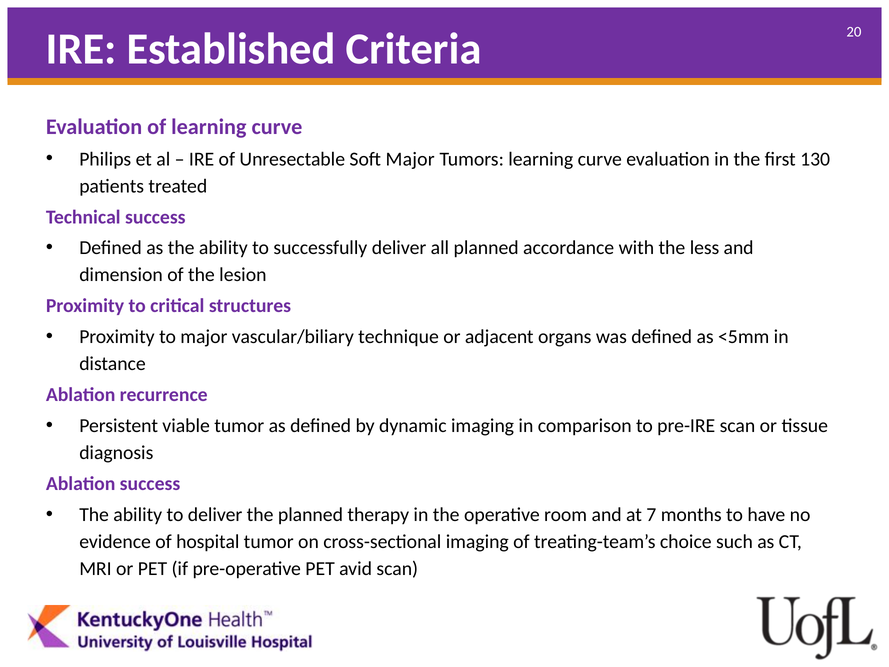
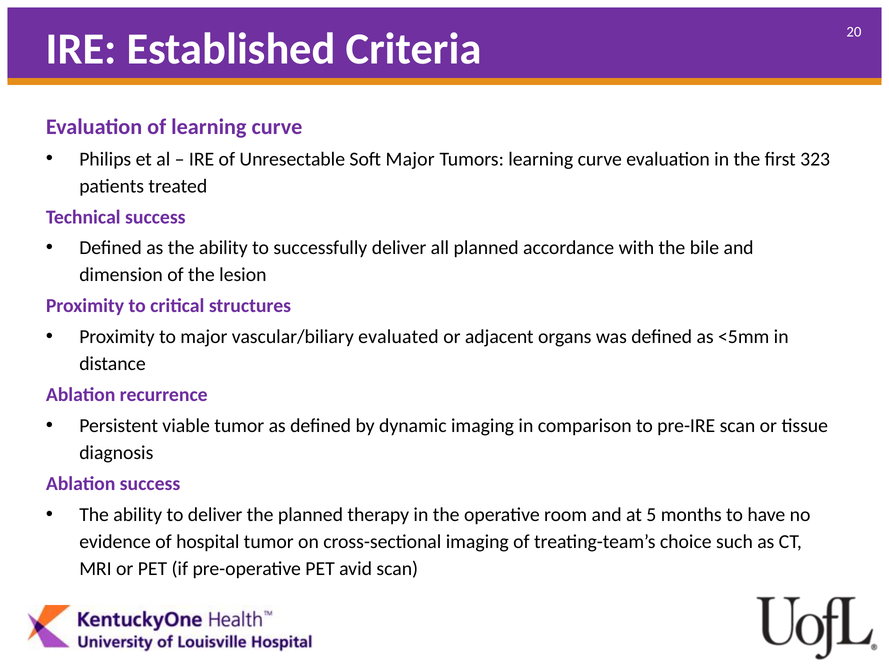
130: 130 -> 323
less: less -> bile
technique: technique -> evaluated
7: 7 -> 5
